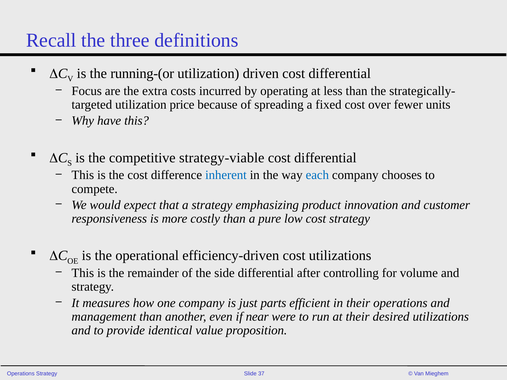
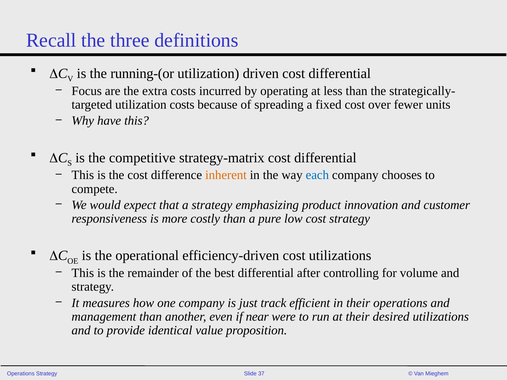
utilization price: price -> costs
strategy-viable: strategy-viable -> strategy-matrix
inherent colour: blue -> orange
side: side -> best
parts: parts -> track
